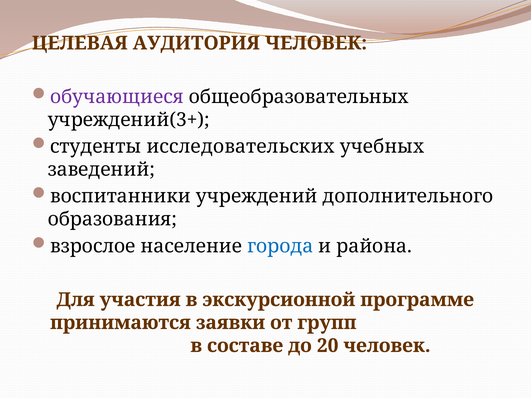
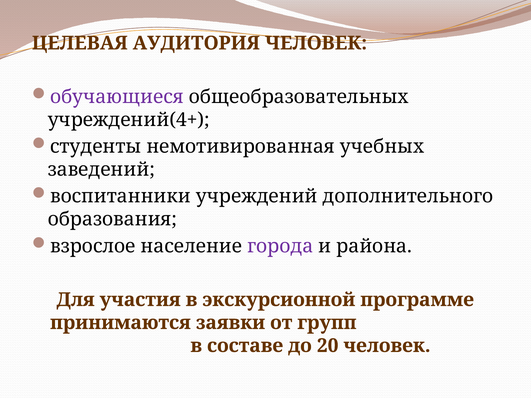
учреждений(3+: учреждений(3+ -> учреждений(4+
исследовательских: исследовательских -> немотивированная
города colour: blue -> purple
